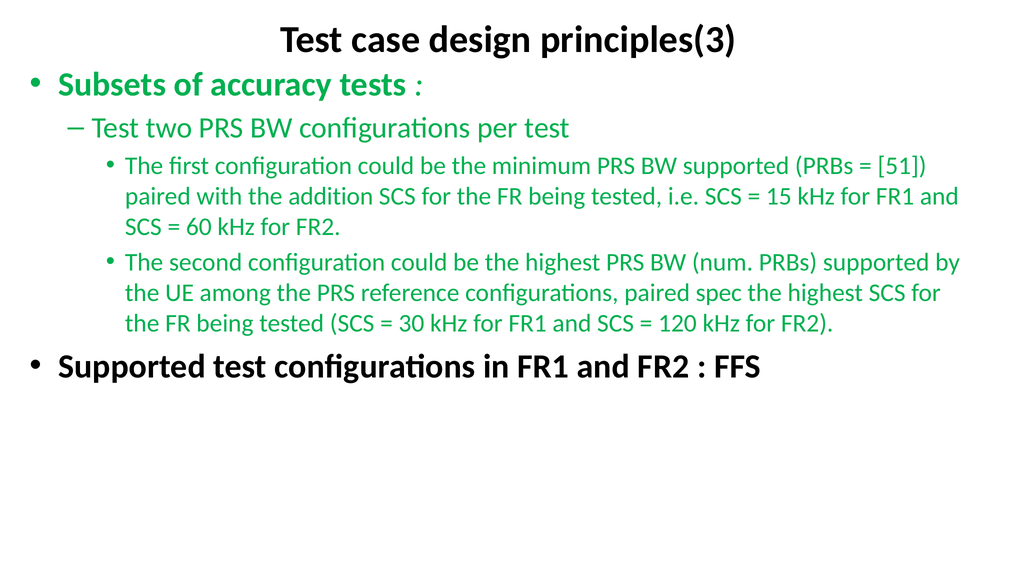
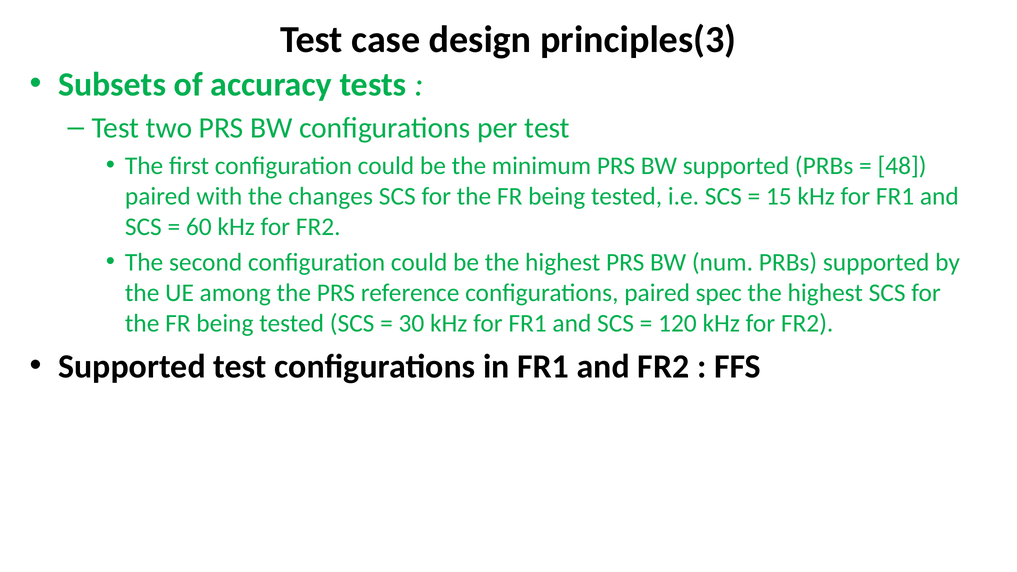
51: 51 -> 48
addition: addition -> changes
